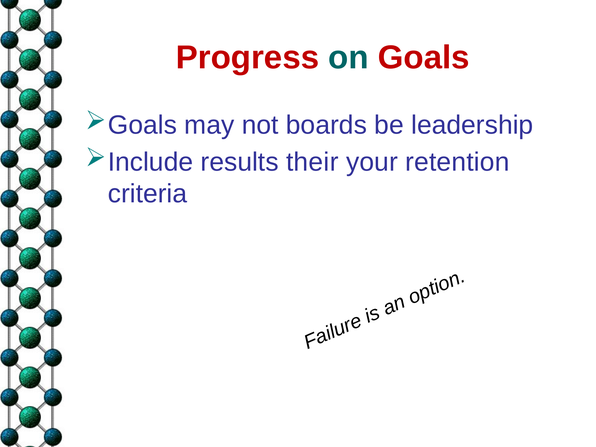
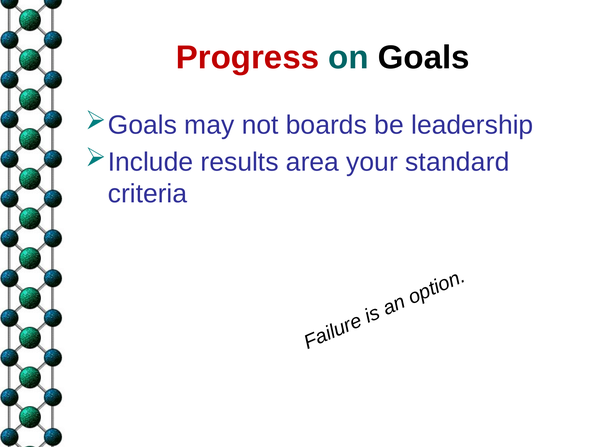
Goals colour: red -> black
their: their -> area
retention: retention -> standard
